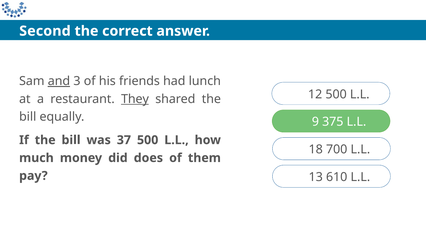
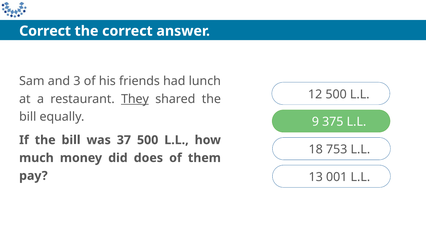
Second at (45, 31): Second -> Correct
and underline: present -> none
700: 700 -> 753
610: 610 -> 001
